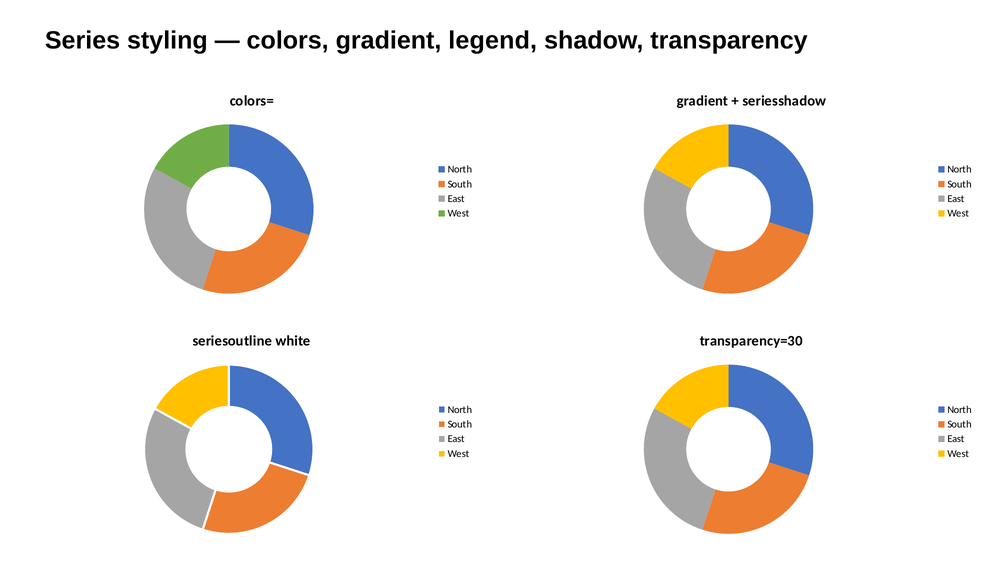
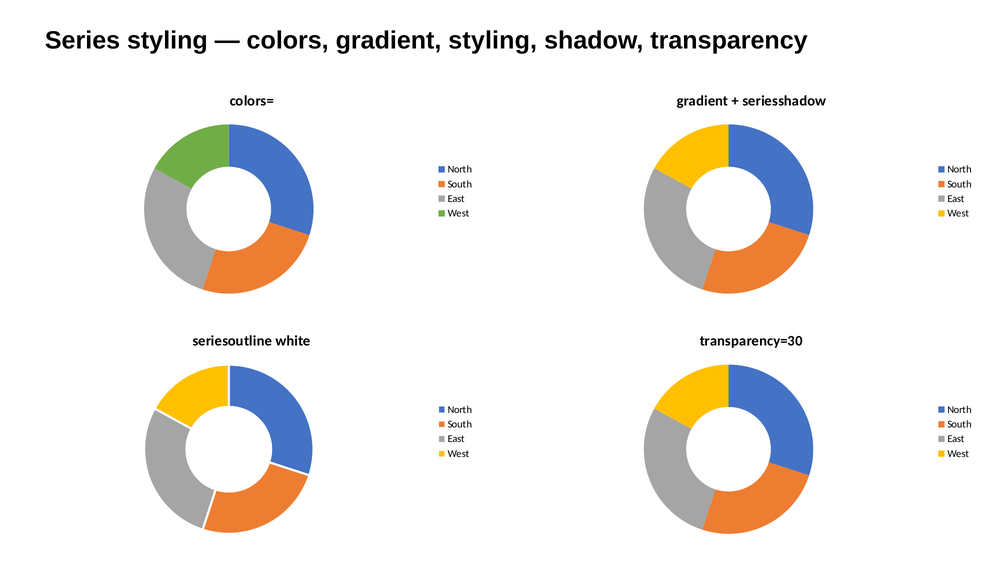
gradient legend: legend -> styling
